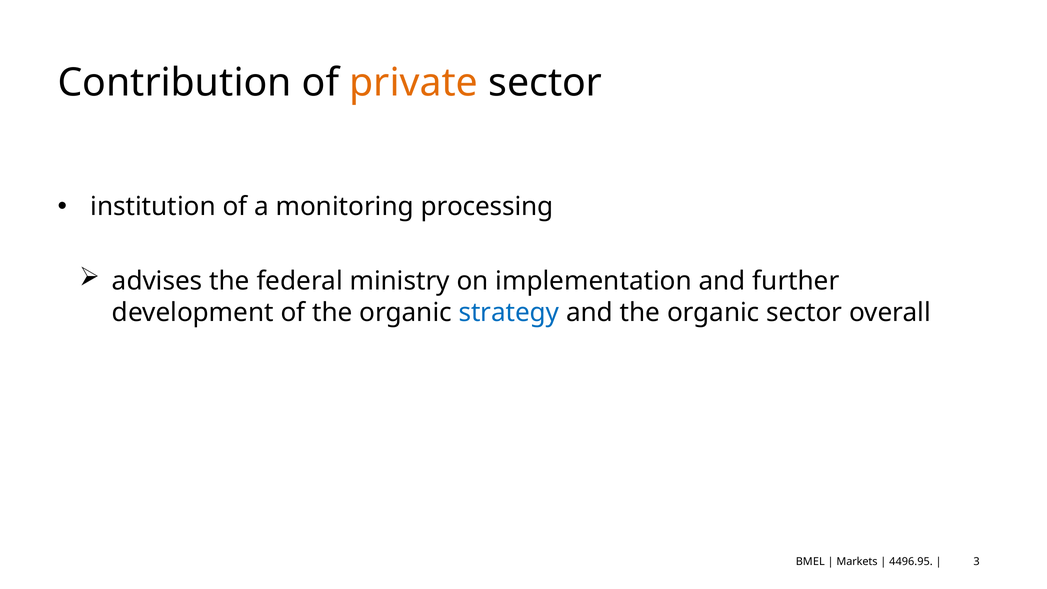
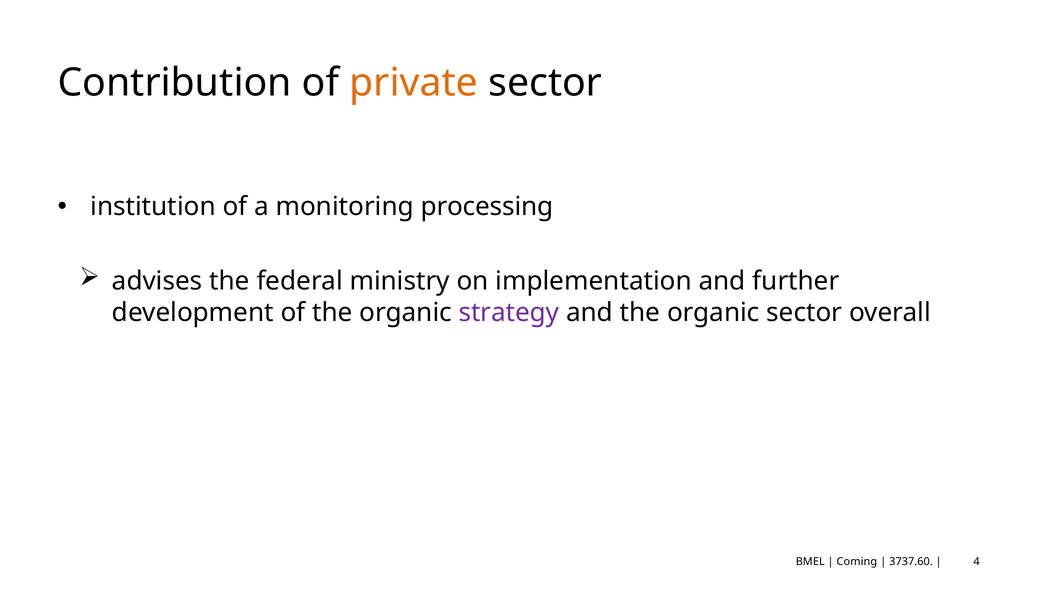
strategy colour: blue -> purple
Markets: Markets -> Coming
4496.95: 4496.95 -> 3737.60
3: 3 -> 4
